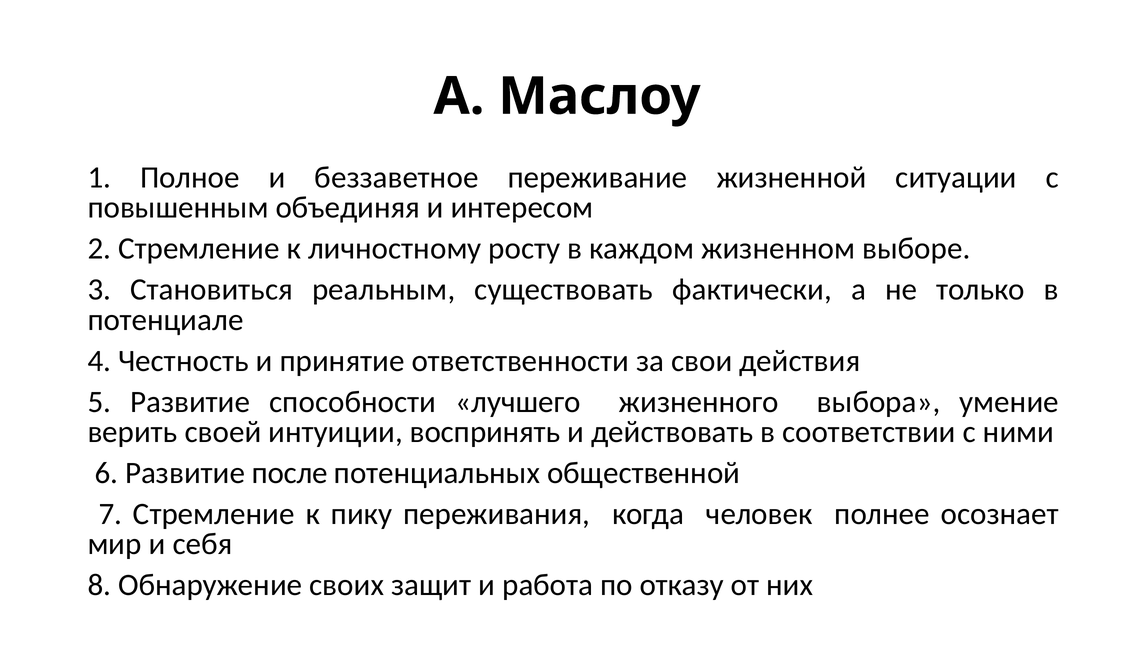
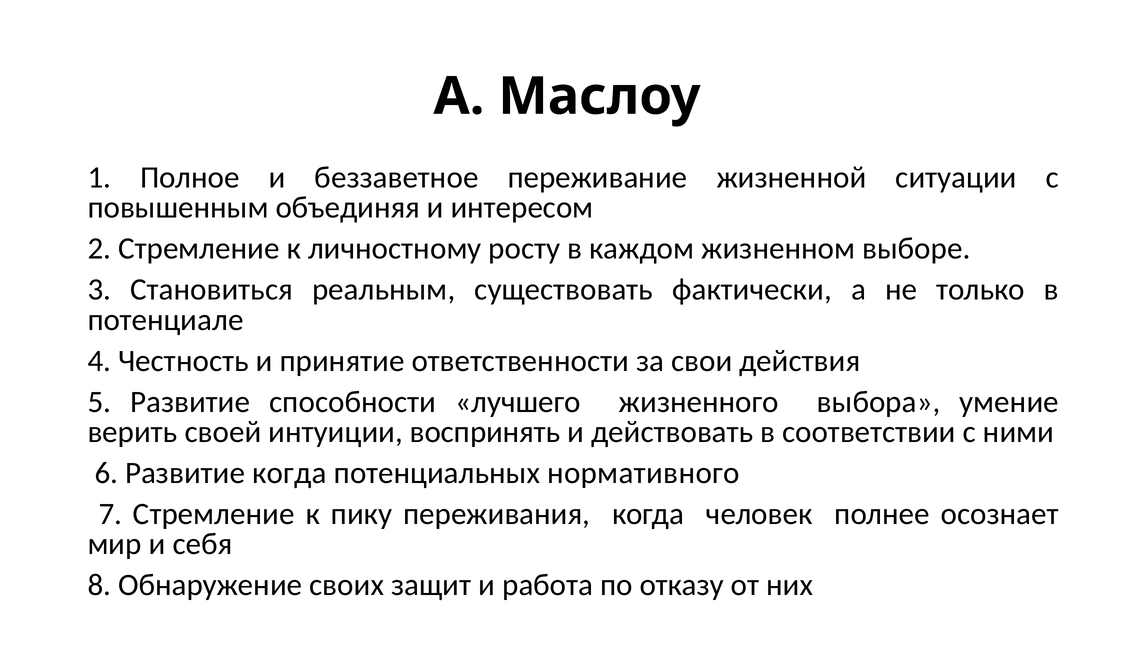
Развитие после: после -> когда
общественной: общественной -> нормативного
